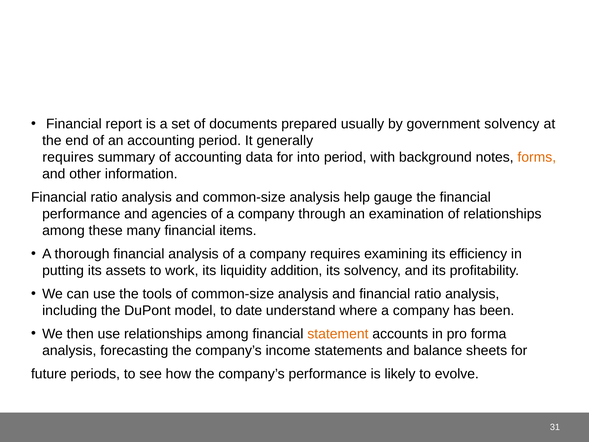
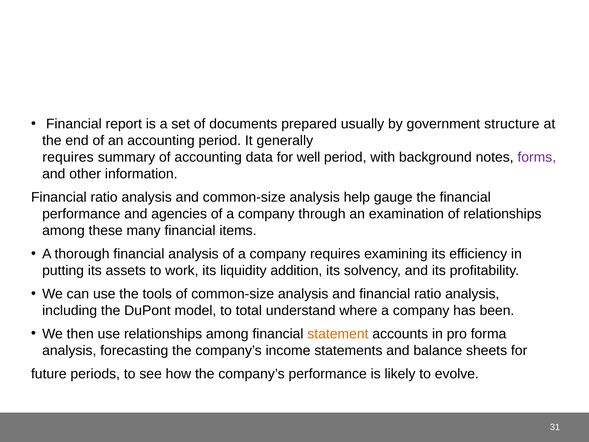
government solvency: solvency -> structure
into: into -> well
forms colour: orange -> purple
date: date -> total
